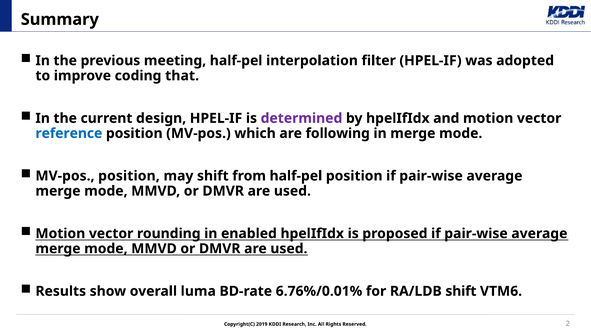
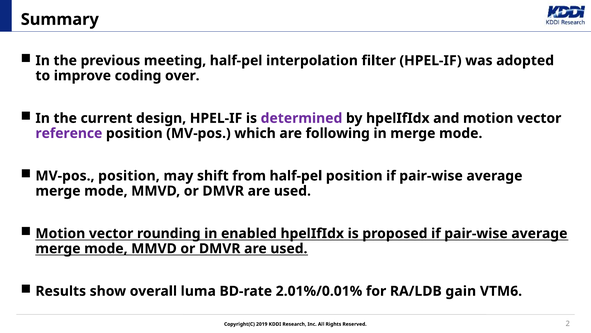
that: that -> over
reference colour: blue -> purple
6.76%/0.01%: 6.76%/0.01% -> 2.01%/0.01%
RA/LDB shift: shift -> gain
